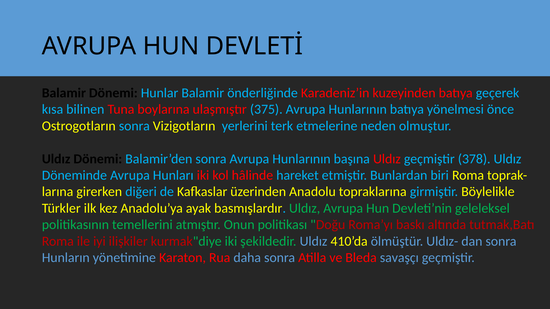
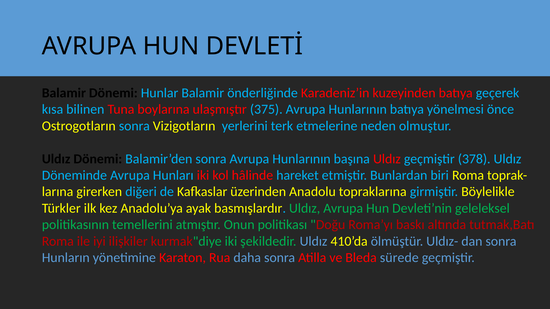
savaşçı: savaşçı -> sürede
